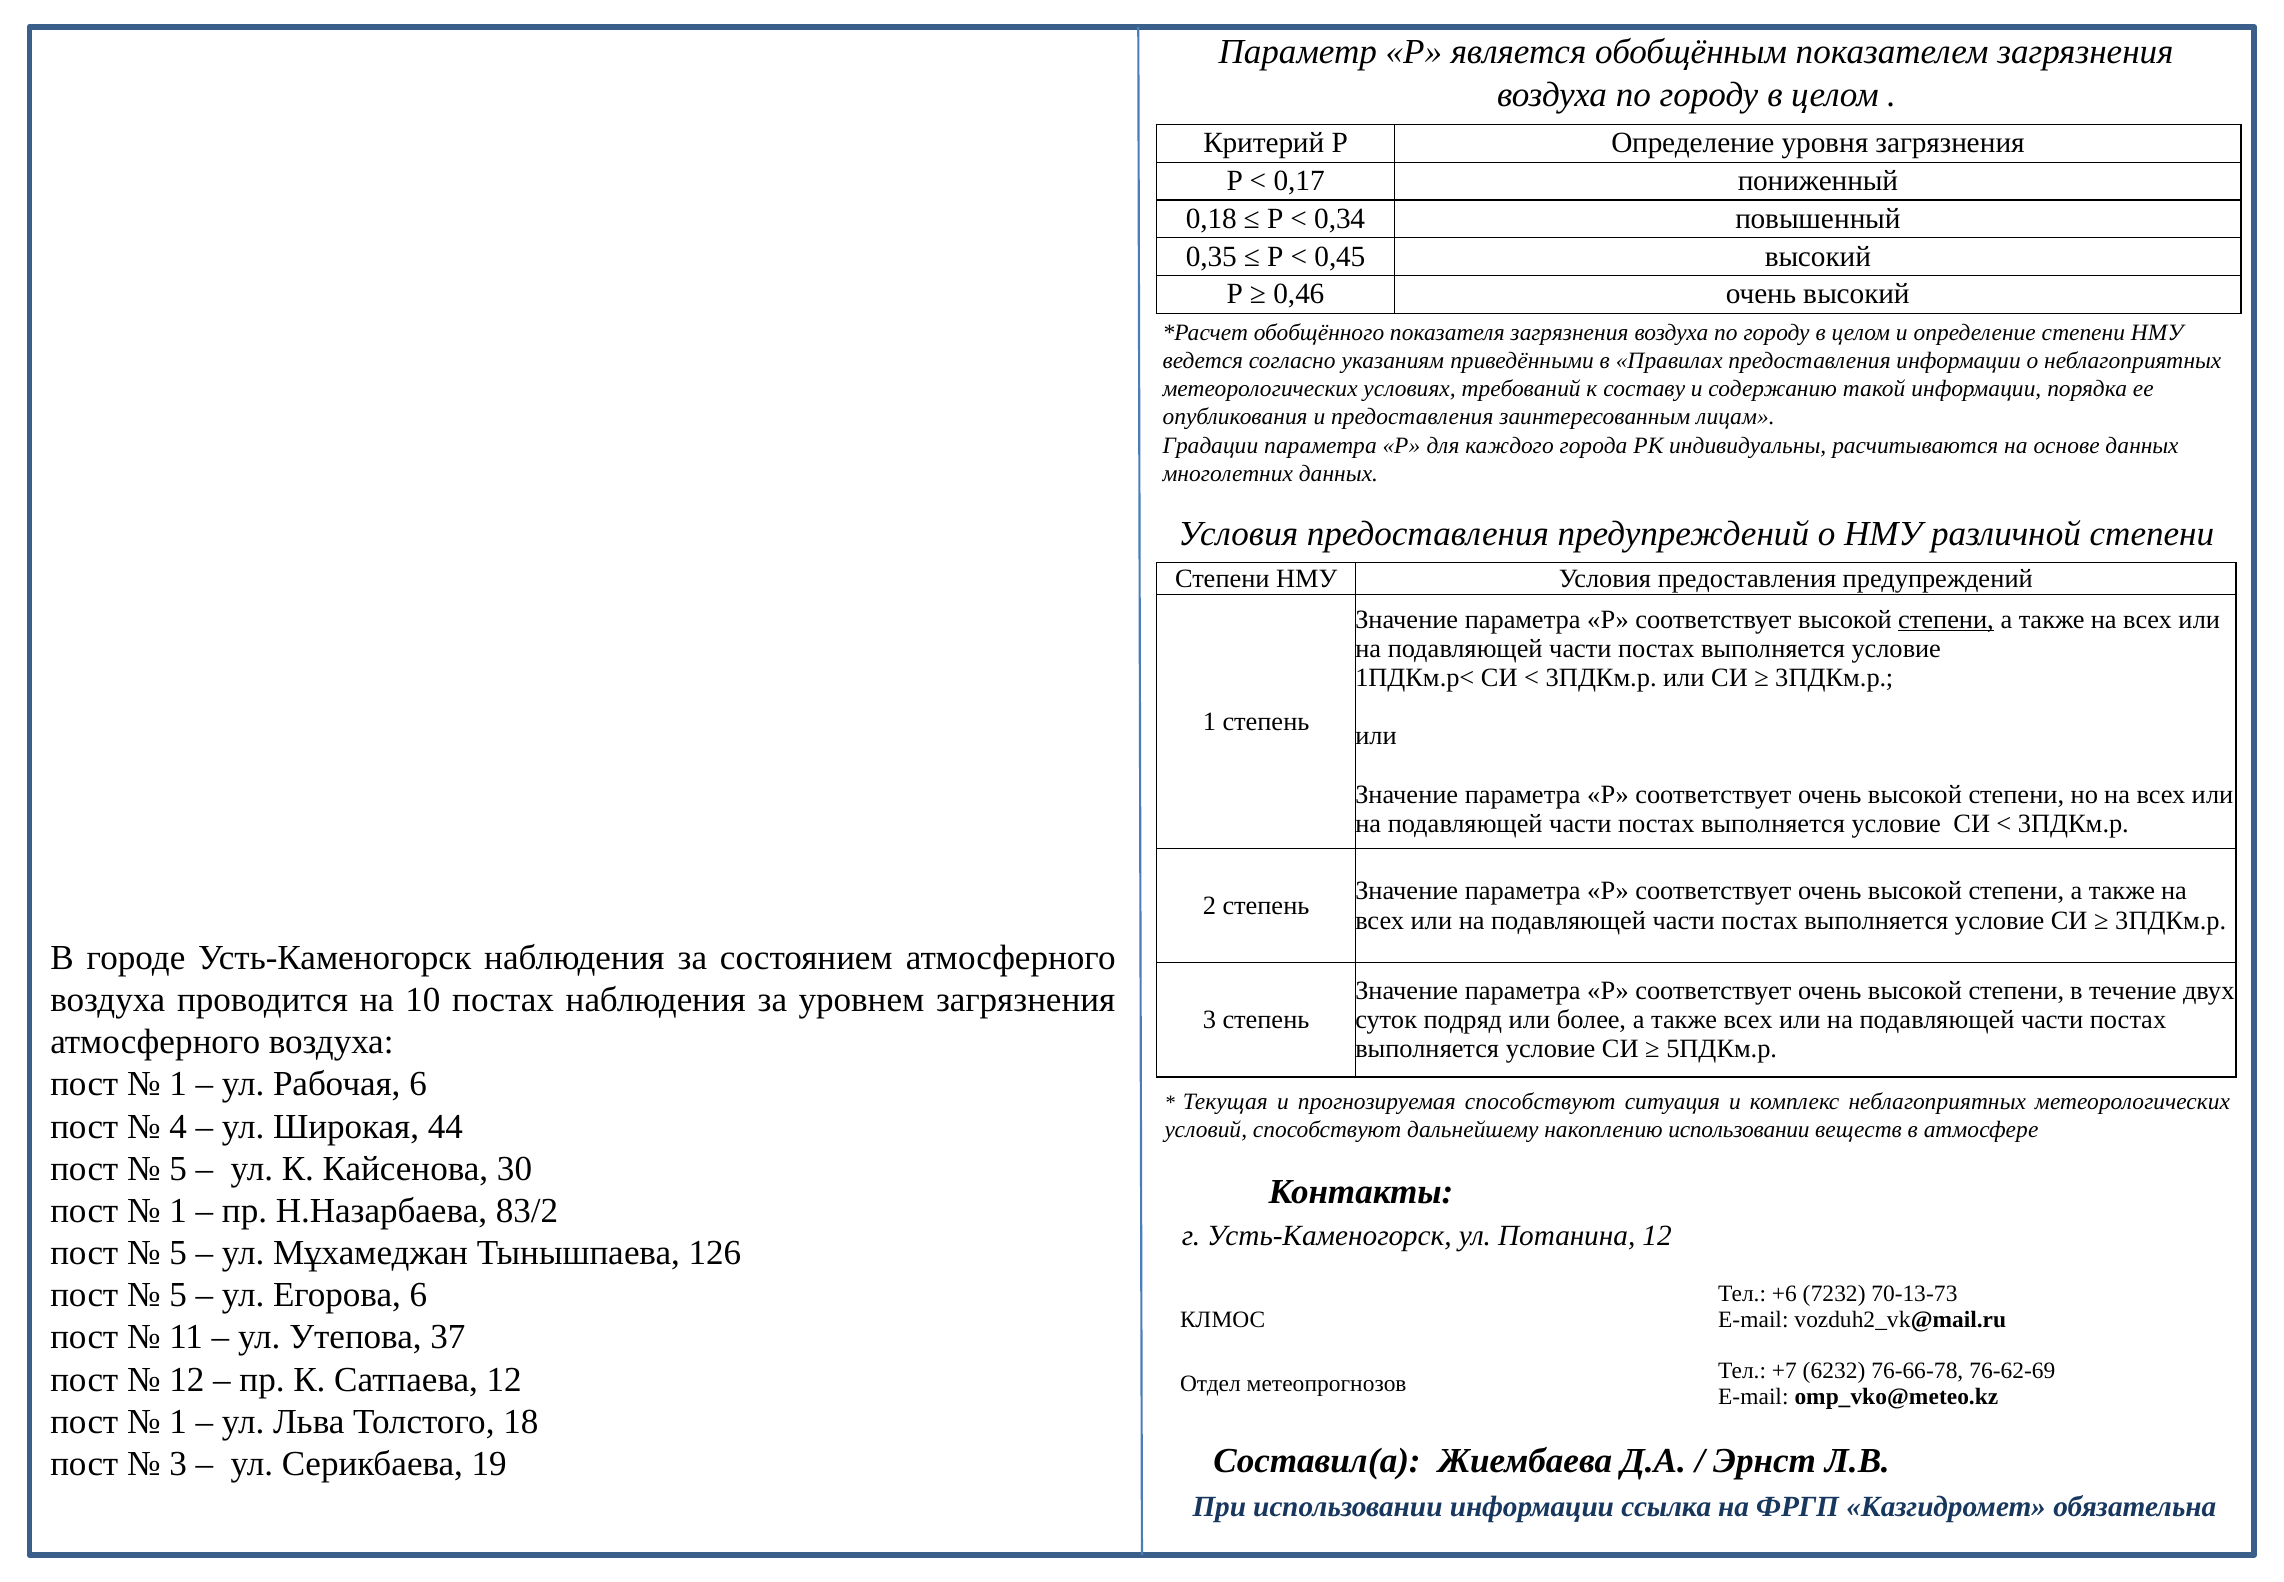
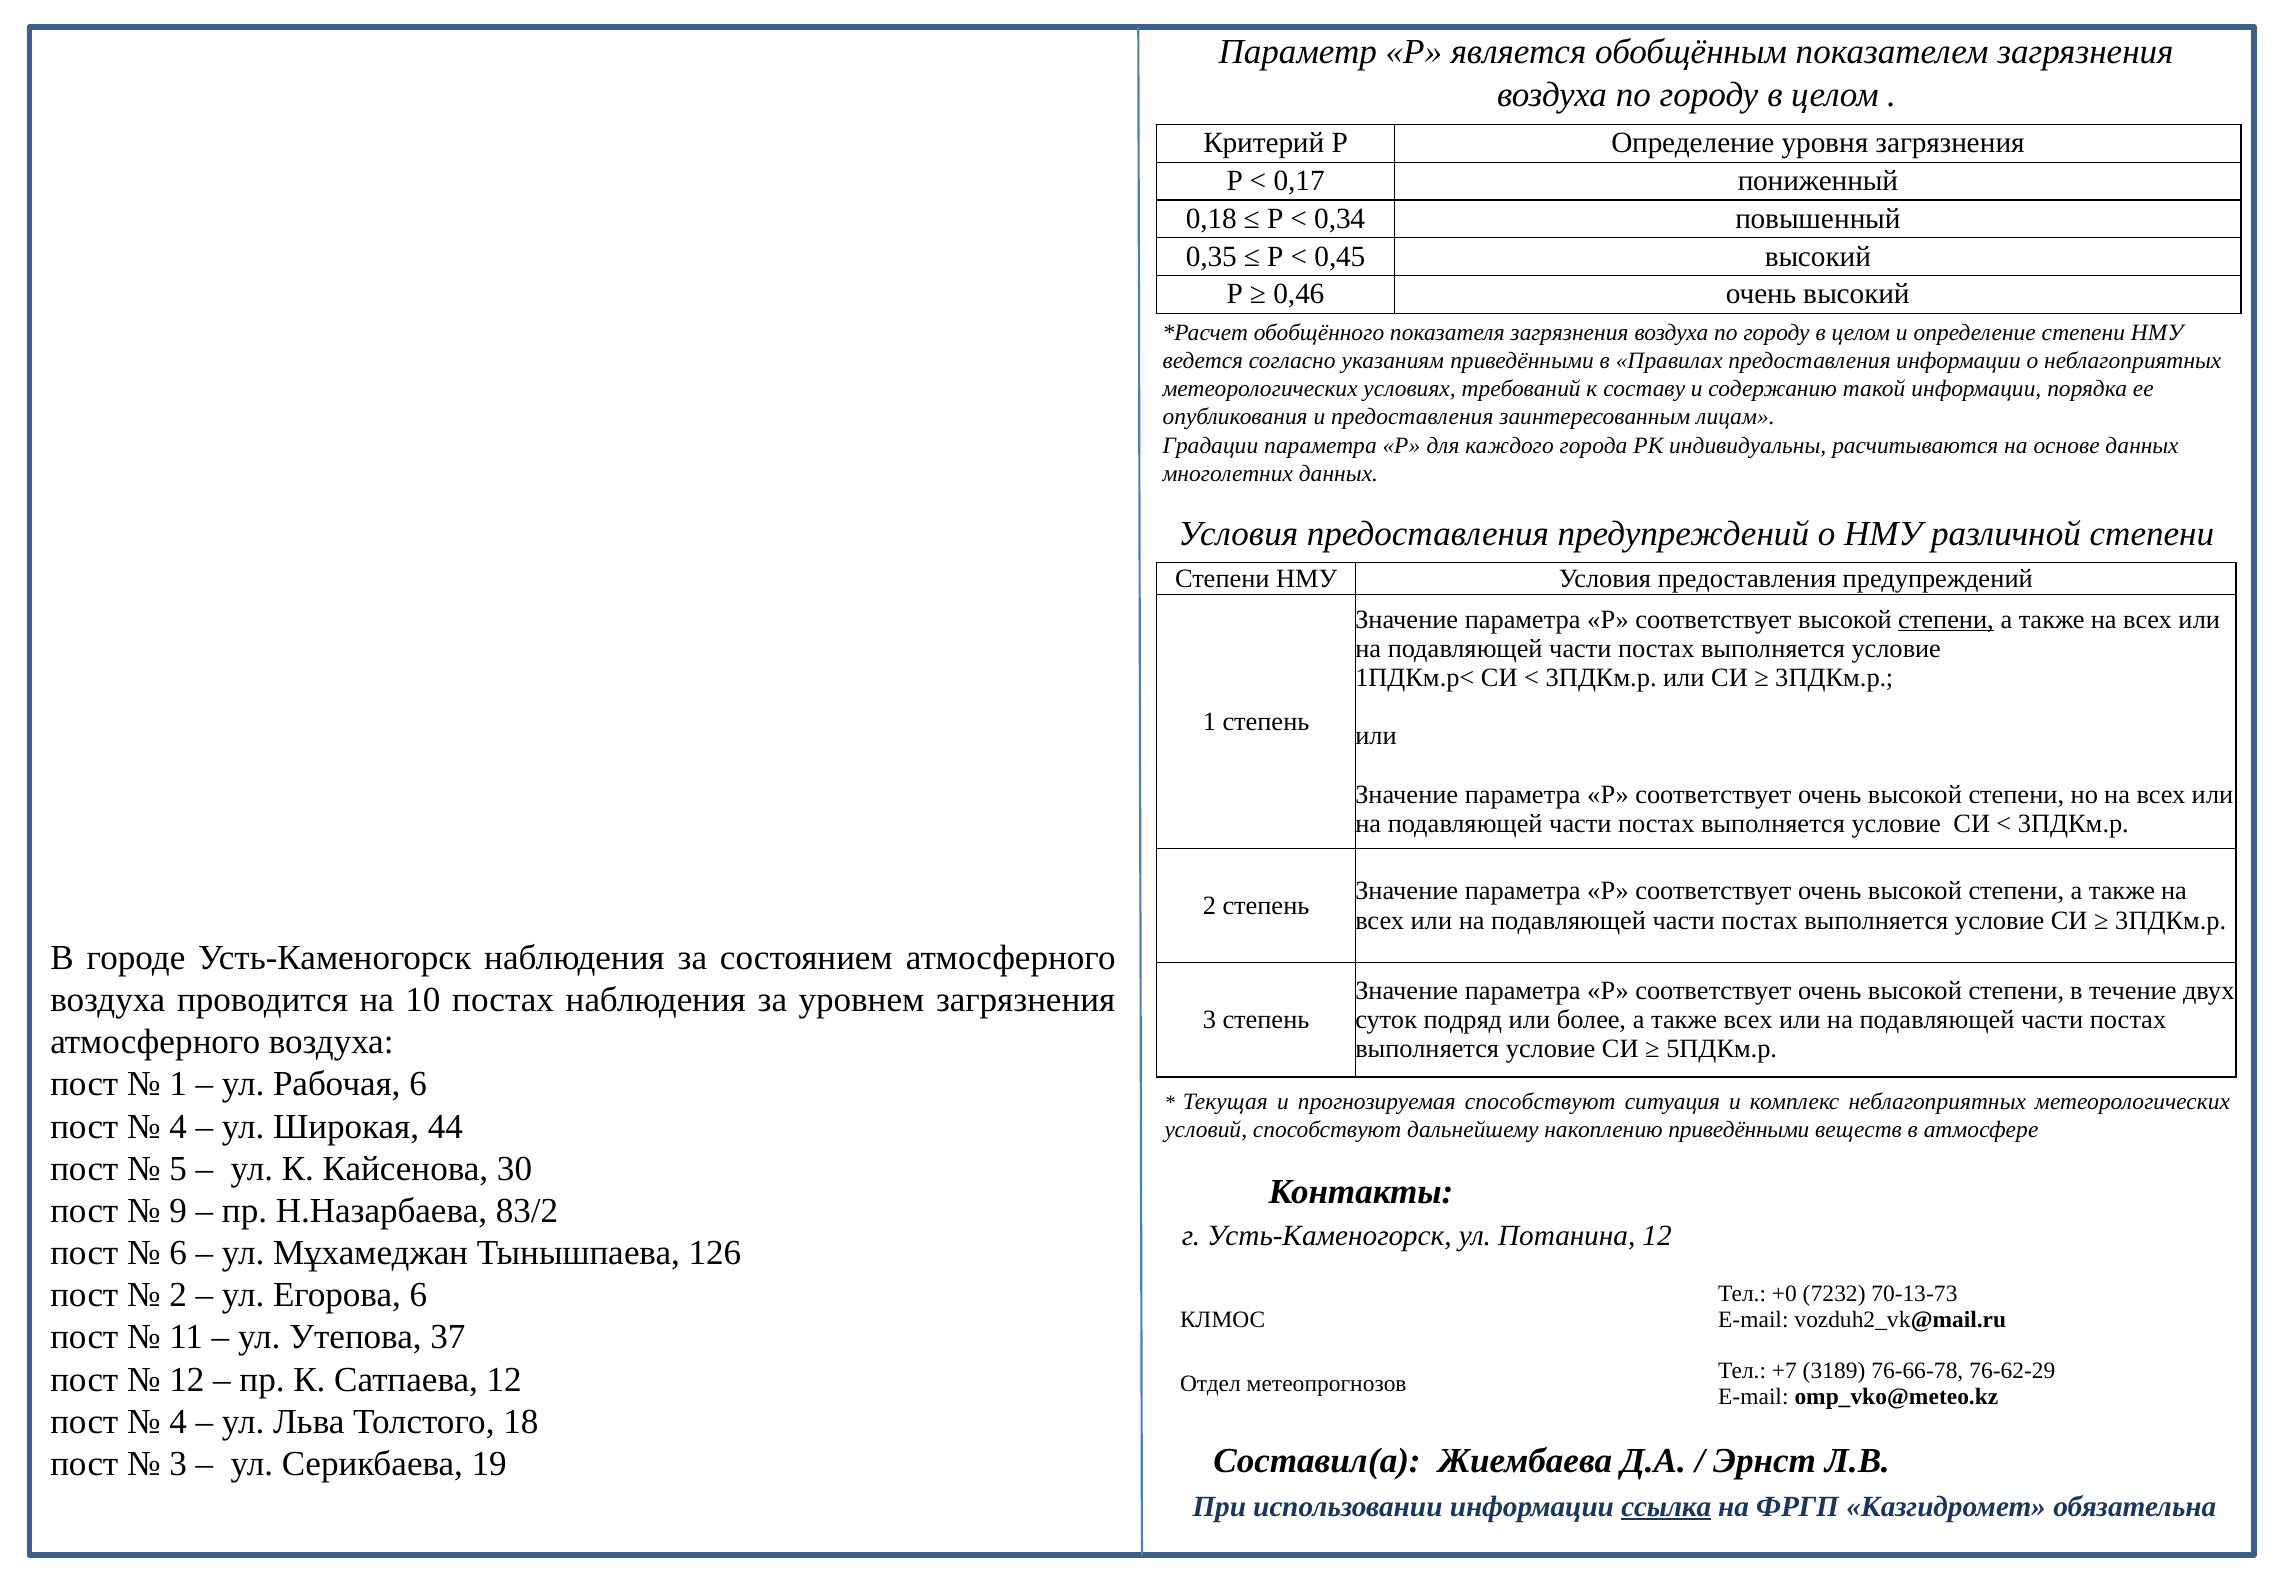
накоплению использовании: использовании -> приведёнными
1 at (178, 1210): 1 -> 9
5 at (178, 1252): 5 -> 6
5 at (178, 1295): 5 -> 2
+6: +6 -> +0
6232: 6232 -> 3189
76-62-69: 76-62-69 -> 76-62-29
1 at (178, 1421): 1 -> 4
ссылка underline: none -> present
